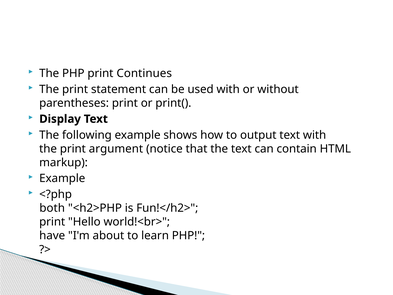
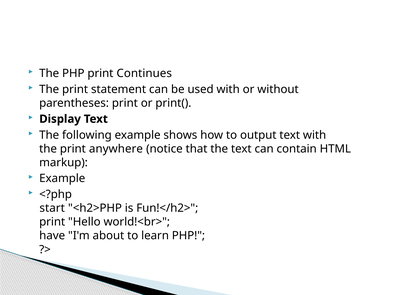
argument: argument -> anywhere
both: both -> start
